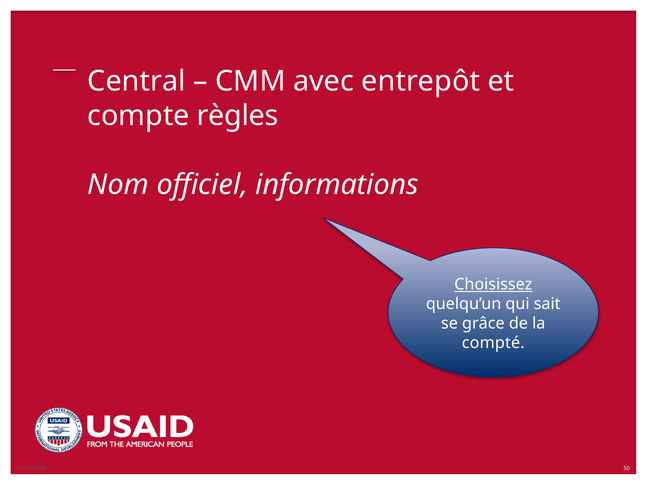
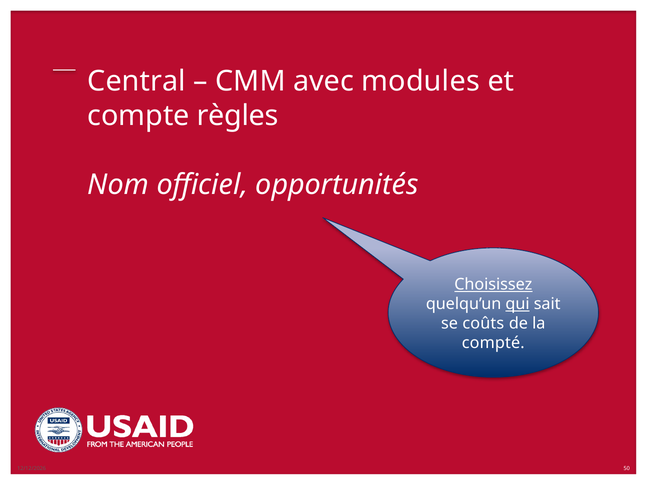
entrepôt: entrepôt -> modules
informations: informations -> opportunités
qui underline: none -> present
grâce: grâce -> coûts
